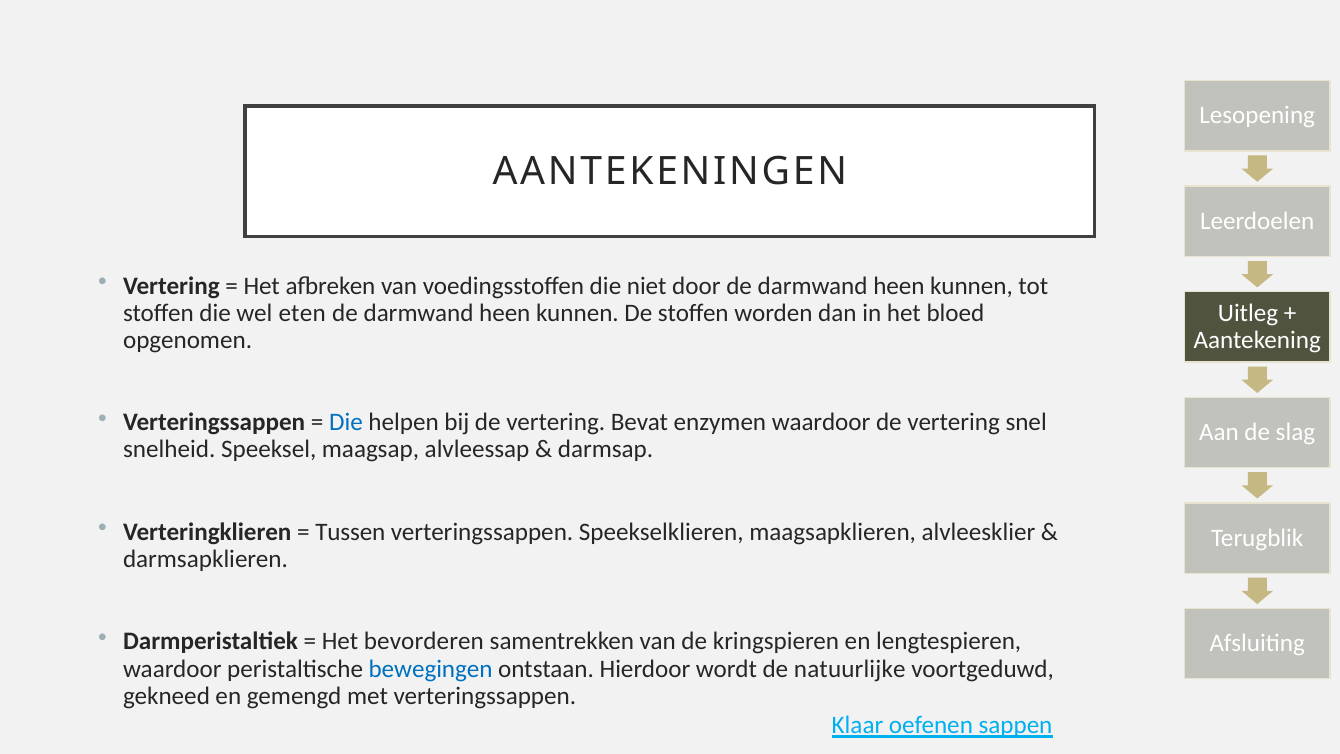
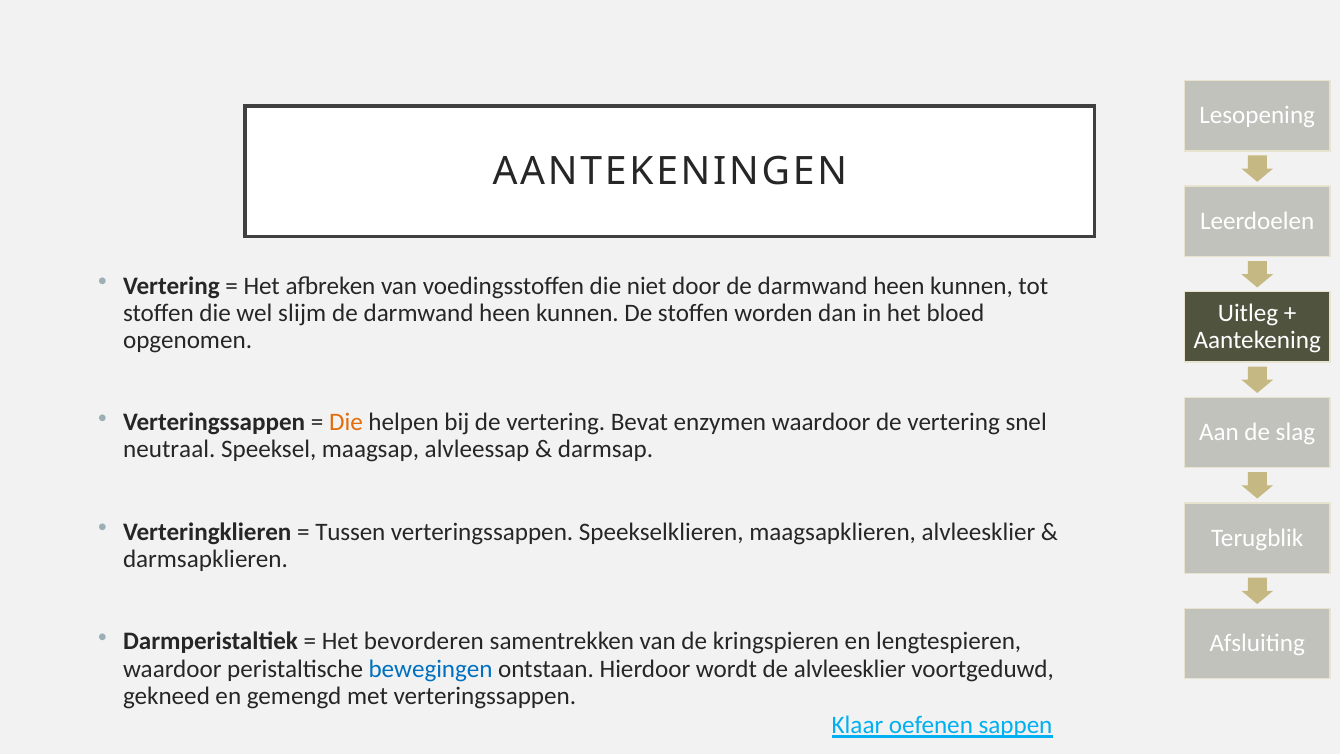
eten: eten -> slijm
Die at (346, 422) colour: blue -> orange
snelheid: snelheid -> neutraal
de natuurlijke: natuurlijke -> alvleesklier
